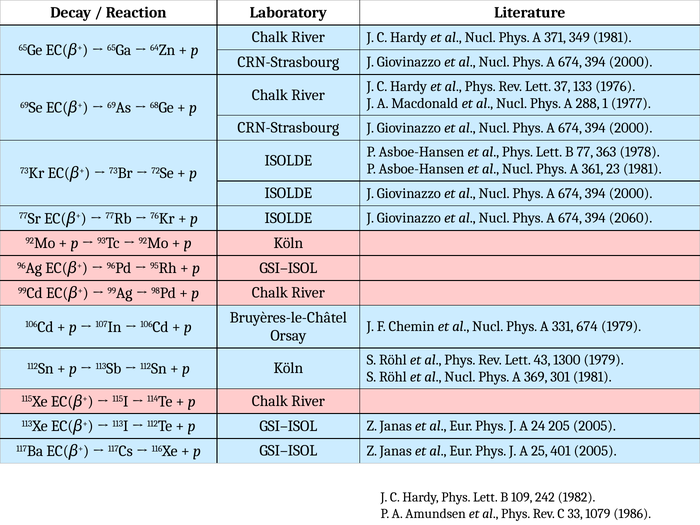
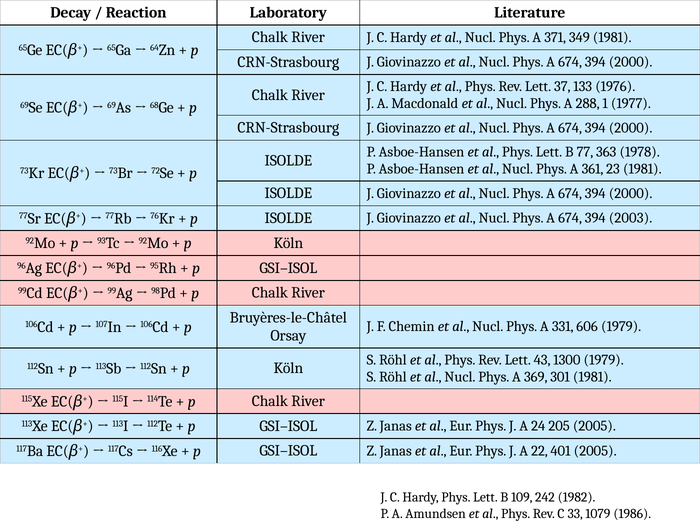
2060: 2060 -> 2003
331 674: 674 -> 606
25: 25 -> 22
